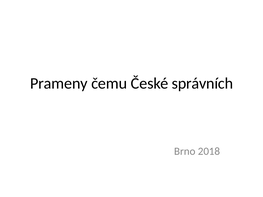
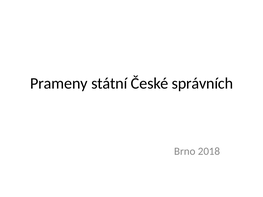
čemu: čemu -> státní
